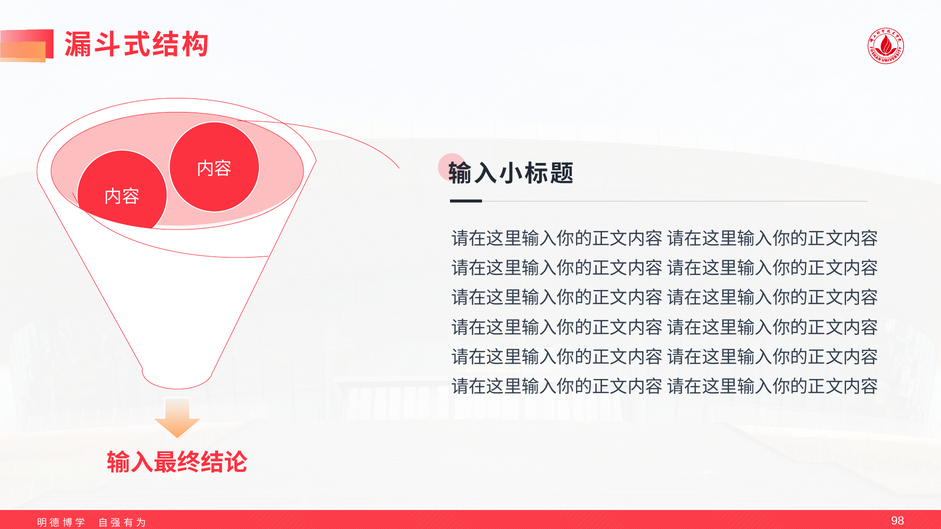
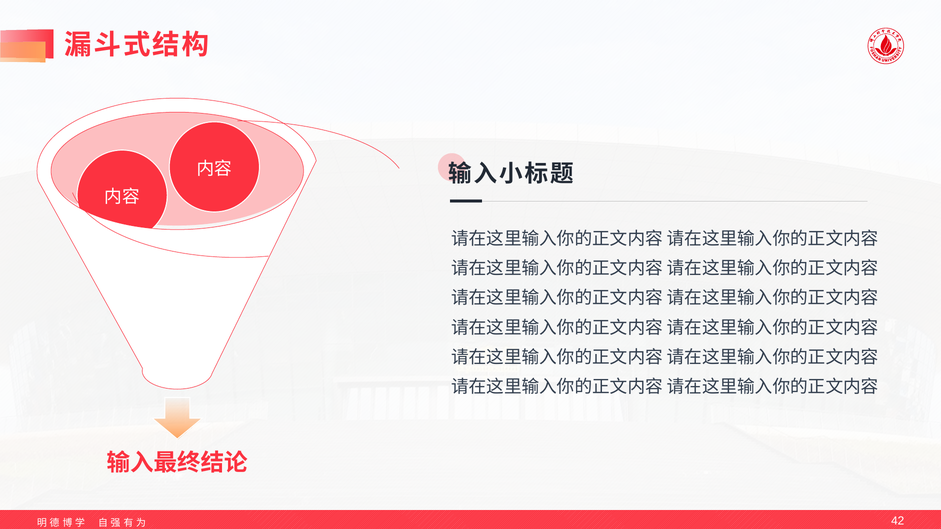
98: 98 -> 42
